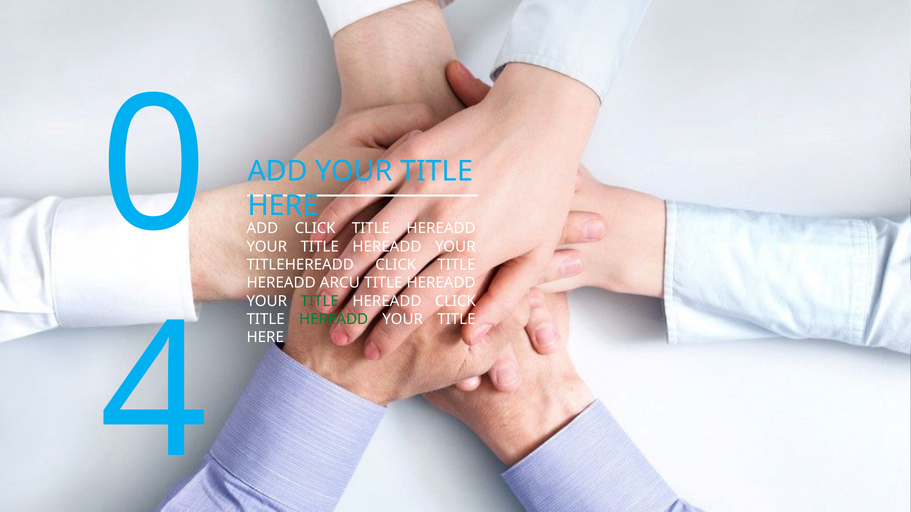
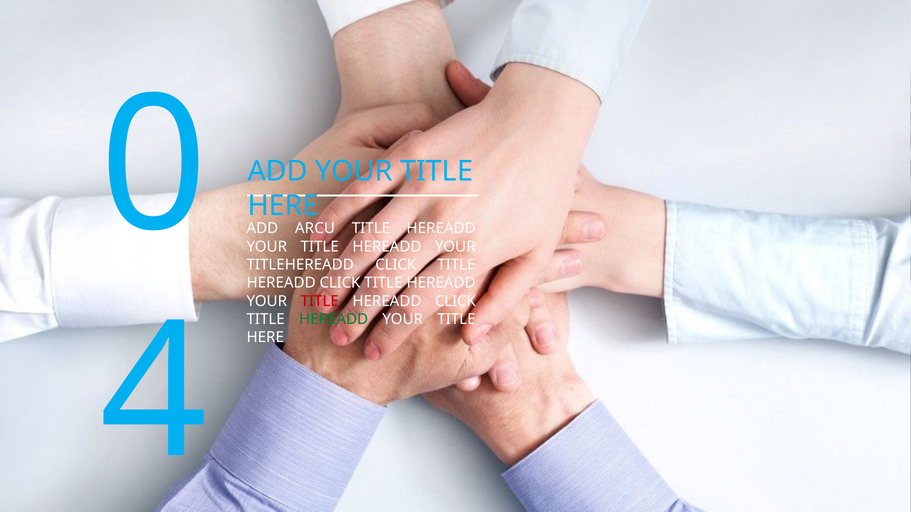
ADD CLICK: CLICK -> ARCU
ARCU at (340, 283): ARCU -> CLICK
TITLE at (320, 301) colour: green -> red
